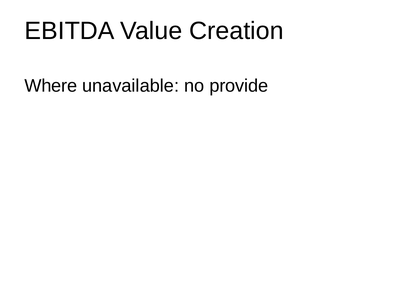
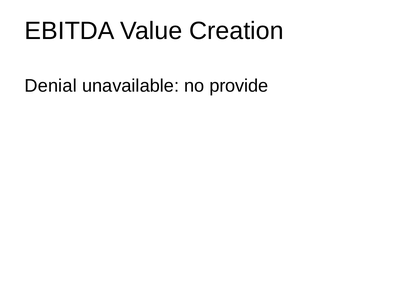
Where: Where -> Denial
